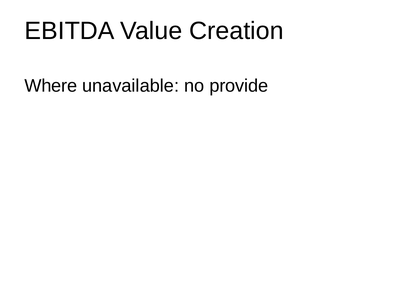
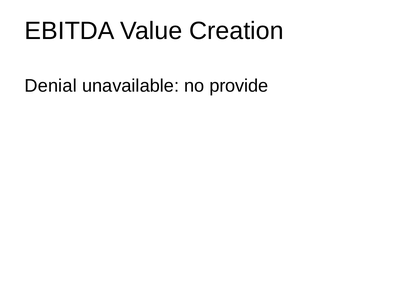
Where: Where -> Denial
